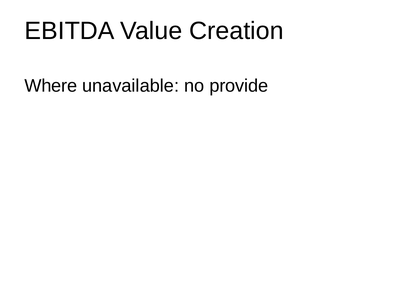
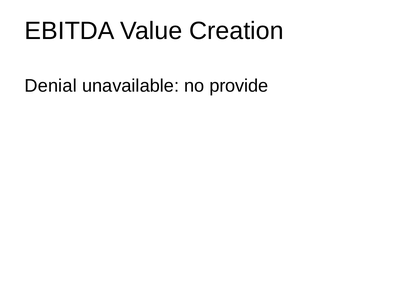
Where: Where -> Denial
